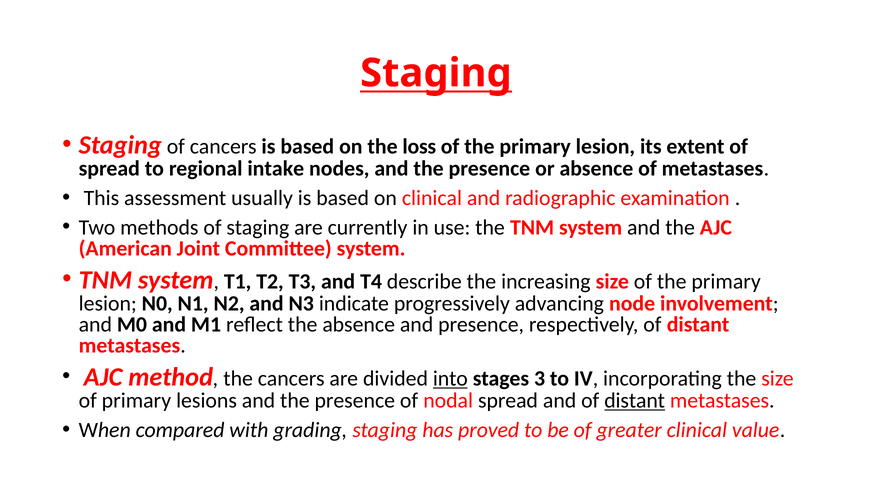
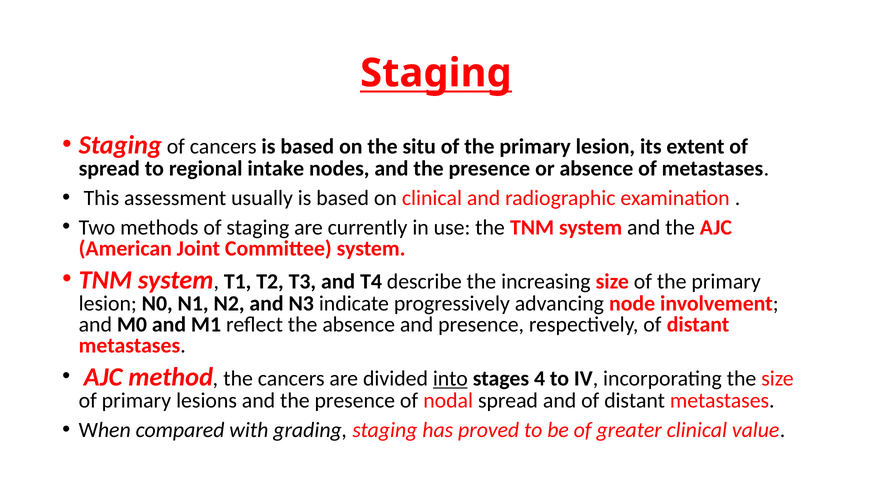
loss: loss -> situ
3: 3 -> 4
distant at (635, 401) underline: present -> none
